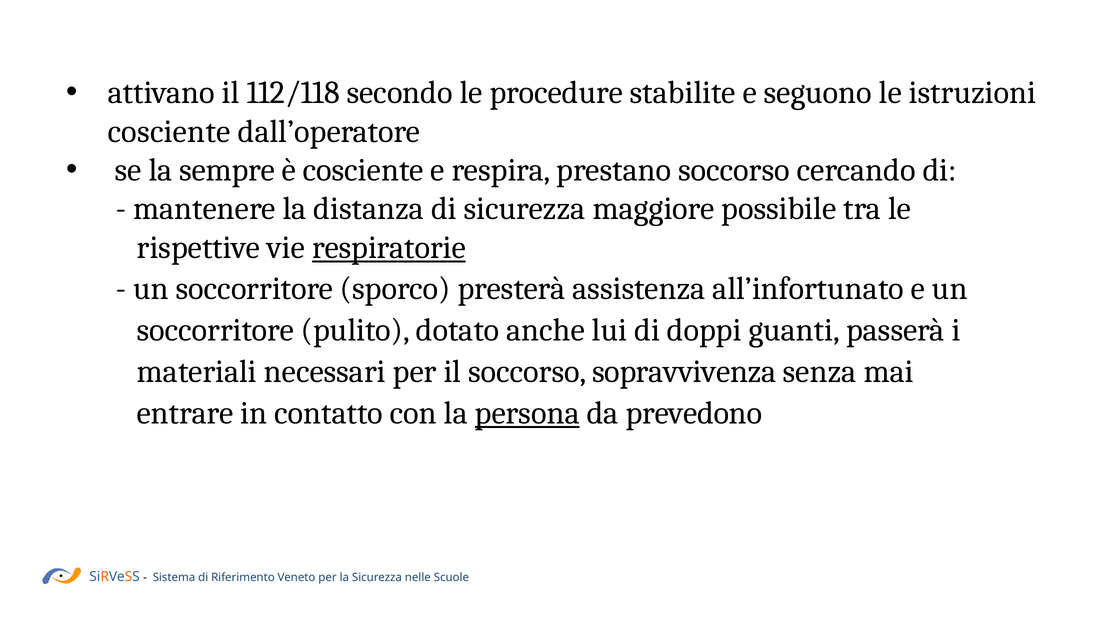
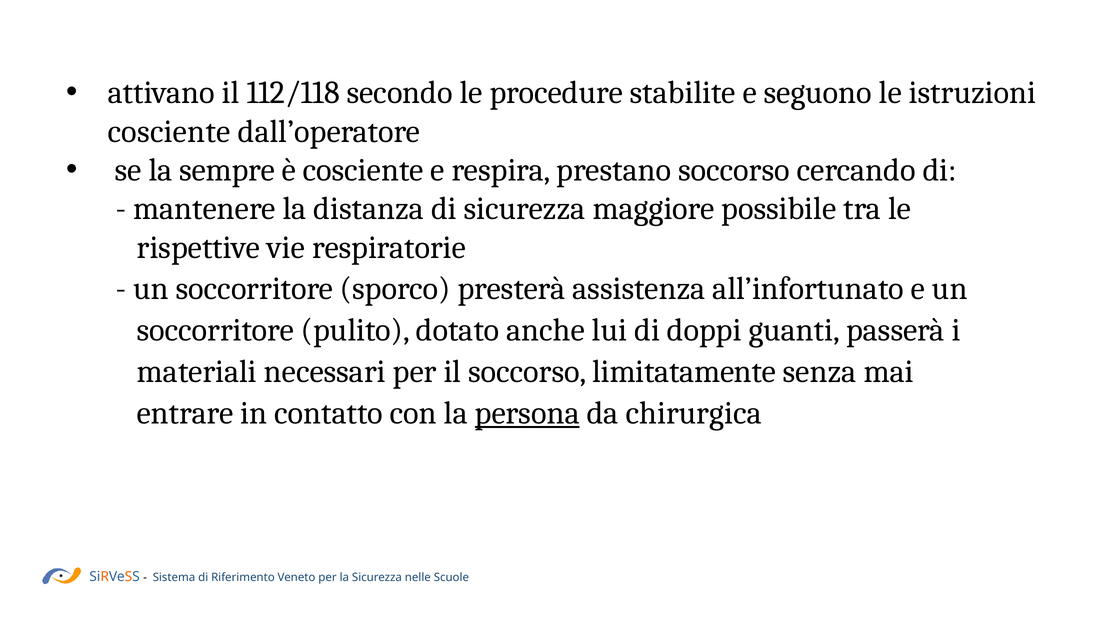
respiratorie underline: present -> none
sopravvivenza: sopravvivenza -> limitatamente
prevedono: prevedono -> chirurgica
